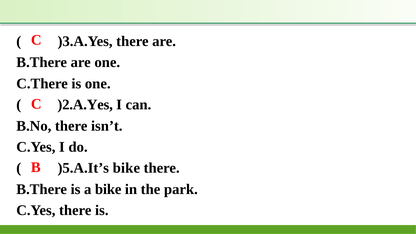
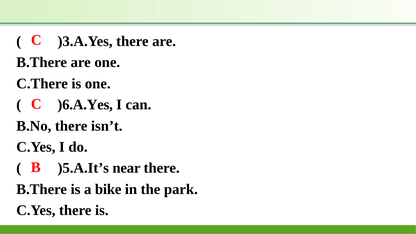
)2.A.Yes: )2.A.Yes -> )6.A.Yes
)5.A.It’s bike: bike -> near
